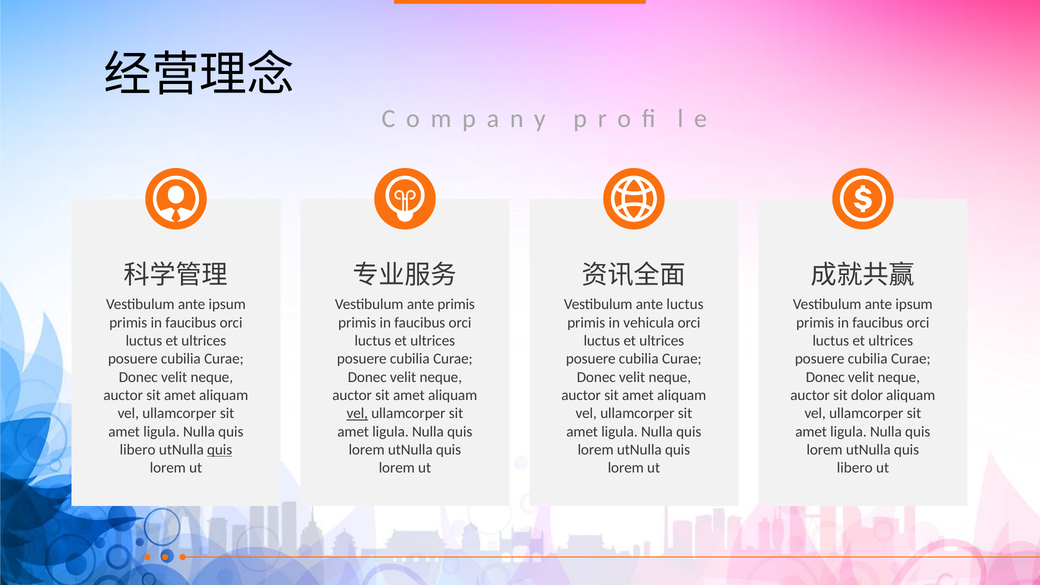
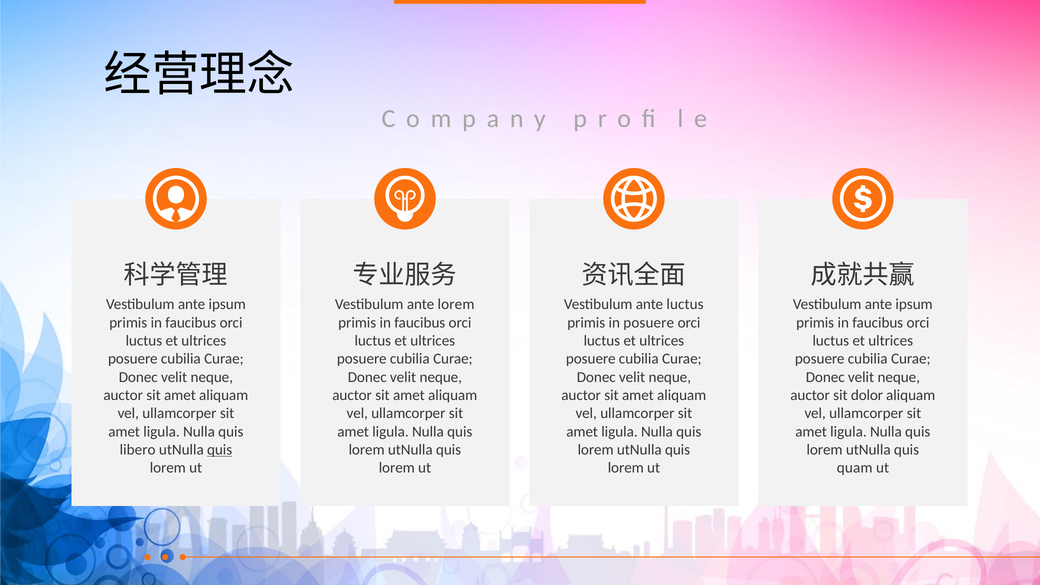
ante primis: primis -> lorem
in vehicula: vehicula -> posuere
vel at (357, 413) underline: present -> none
libero at (855, 468): libero -> quam
